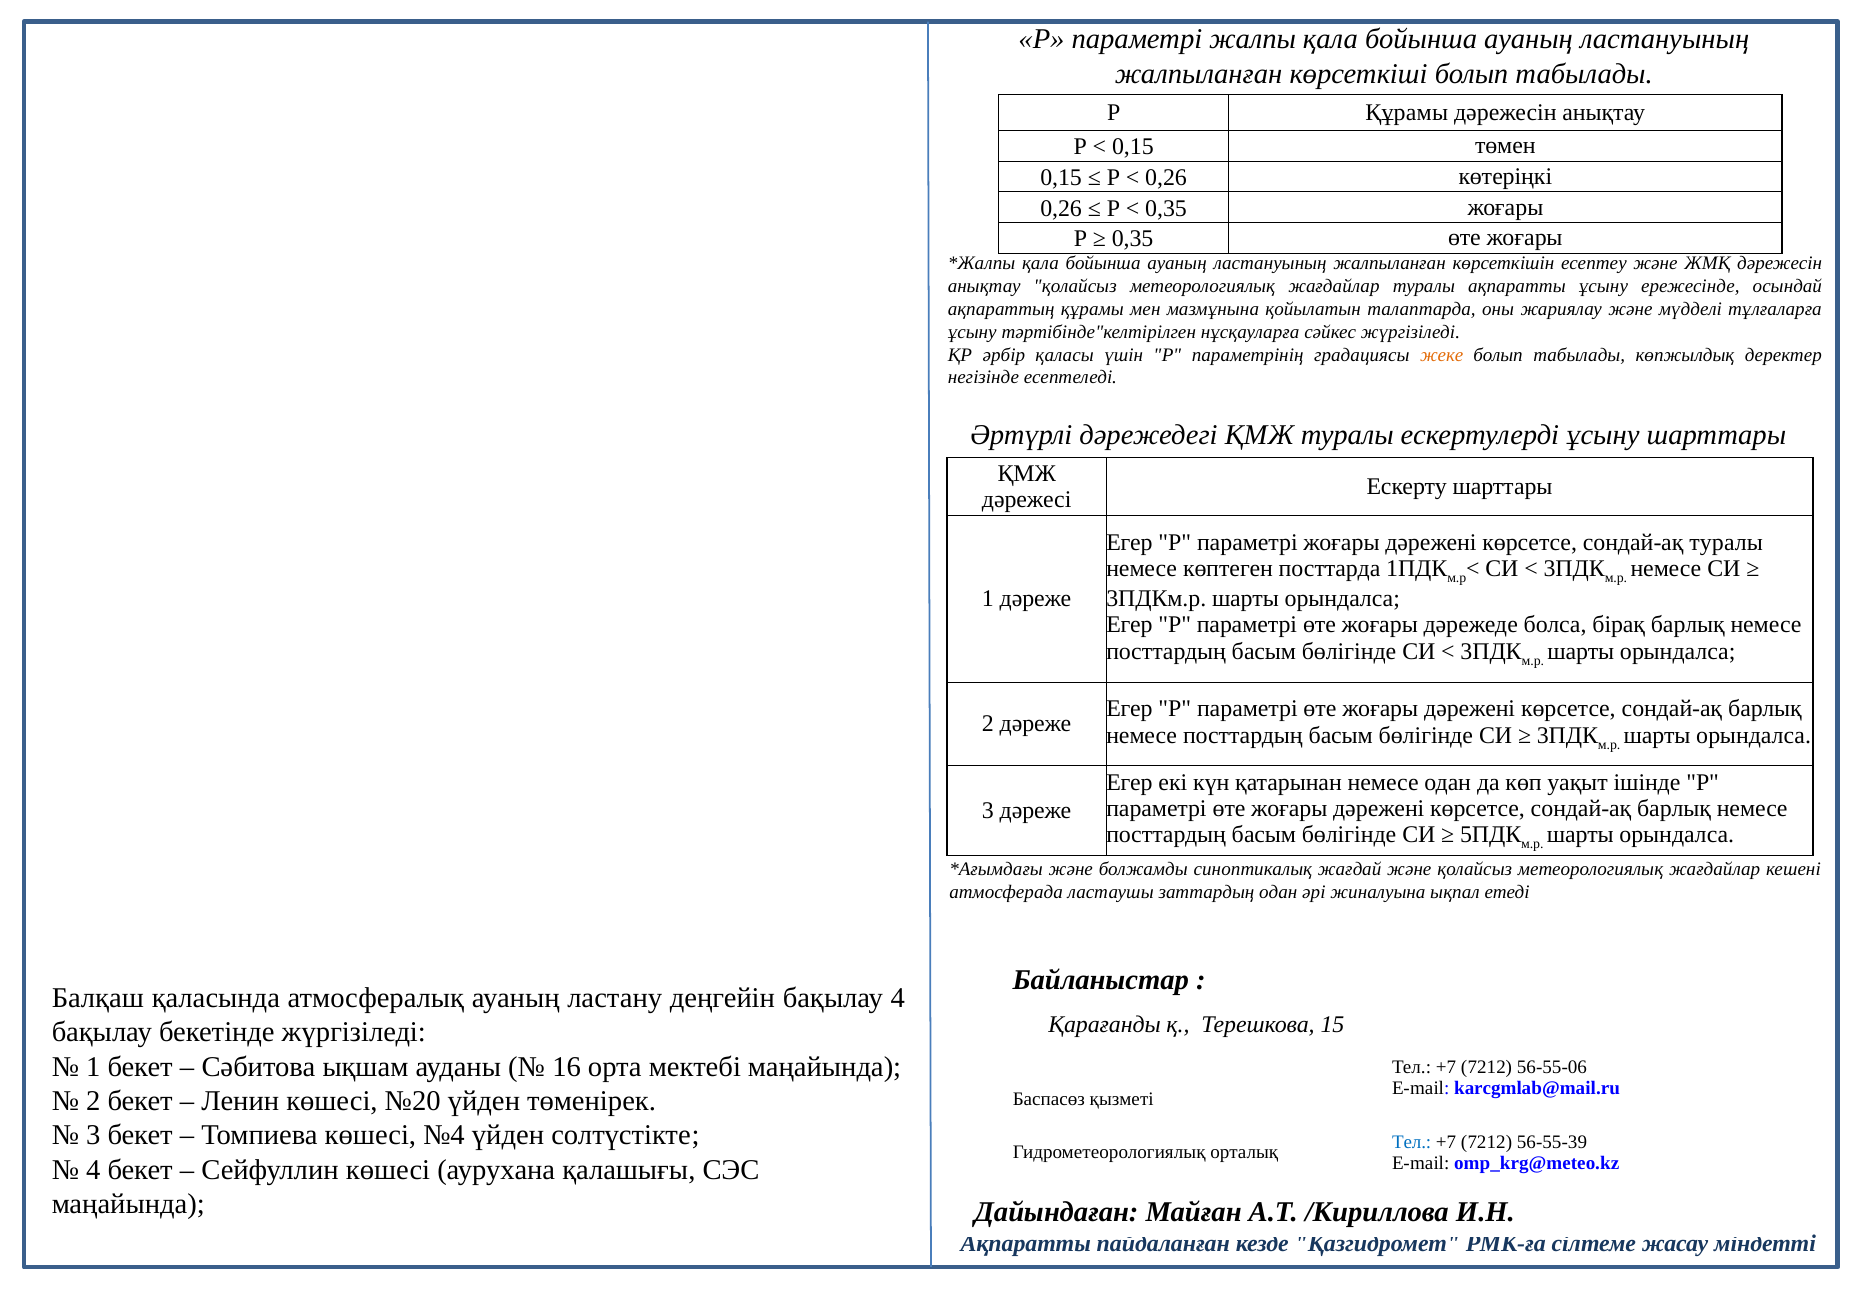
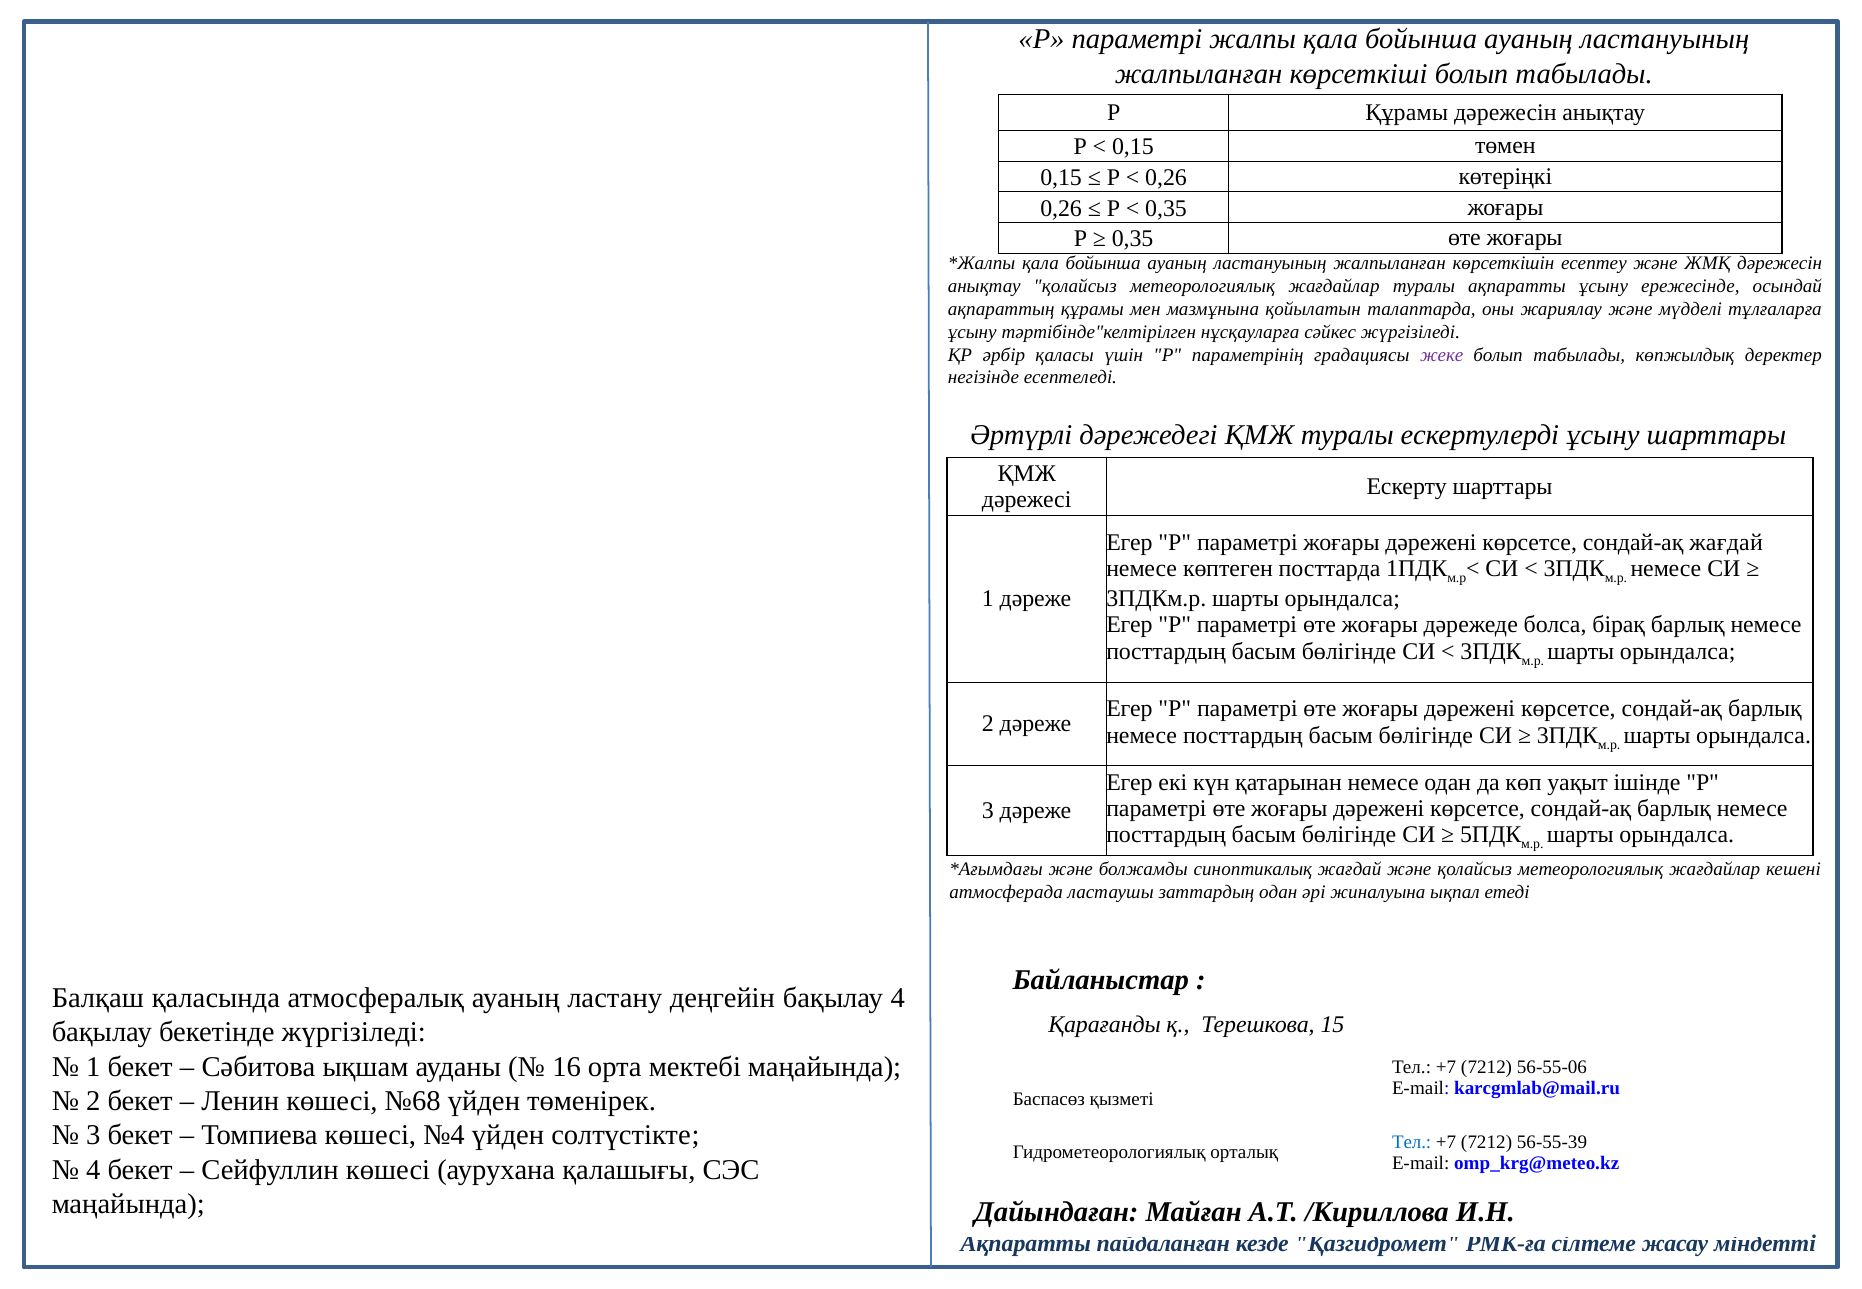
жеке colour: orange -> purple
сондай-ақ туралы: туралы -> жағдай
№20: №20 -> №68
